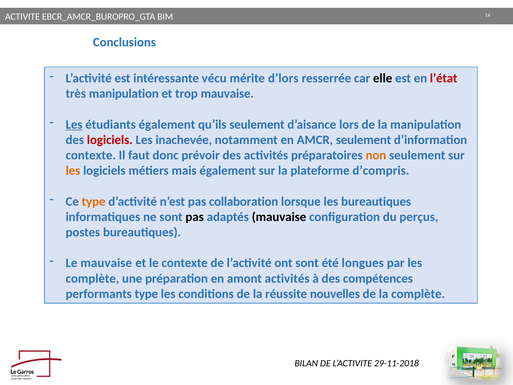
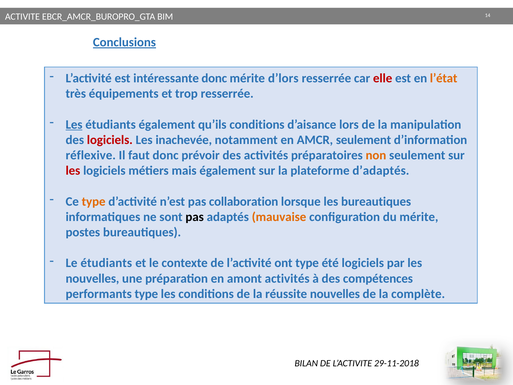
Conclusions underline: none -> present
intéressante vécu: vécu -> donc
elle colour: black -> red
l’état colour: red -> orange
très manipulation: manipulation -> équipements
trop mauvaise: mauvaise -> resserrée
qu’ils seulement: seulement -> conditions
contexte at (91, 155): contexte -> réflexive
les at (73, 171) colour: orange -> red
d’compris: d’compris -> d’adaptés
mauvaise at (279, 217) colour: black -> orange
du perçus: perçus -> mérite
Le mauvaise: mauvaise -> étudiants
ont sont: sont -> type
été longues: longues -> logiciels
complète at (92, 278): complète -> nouvelles
